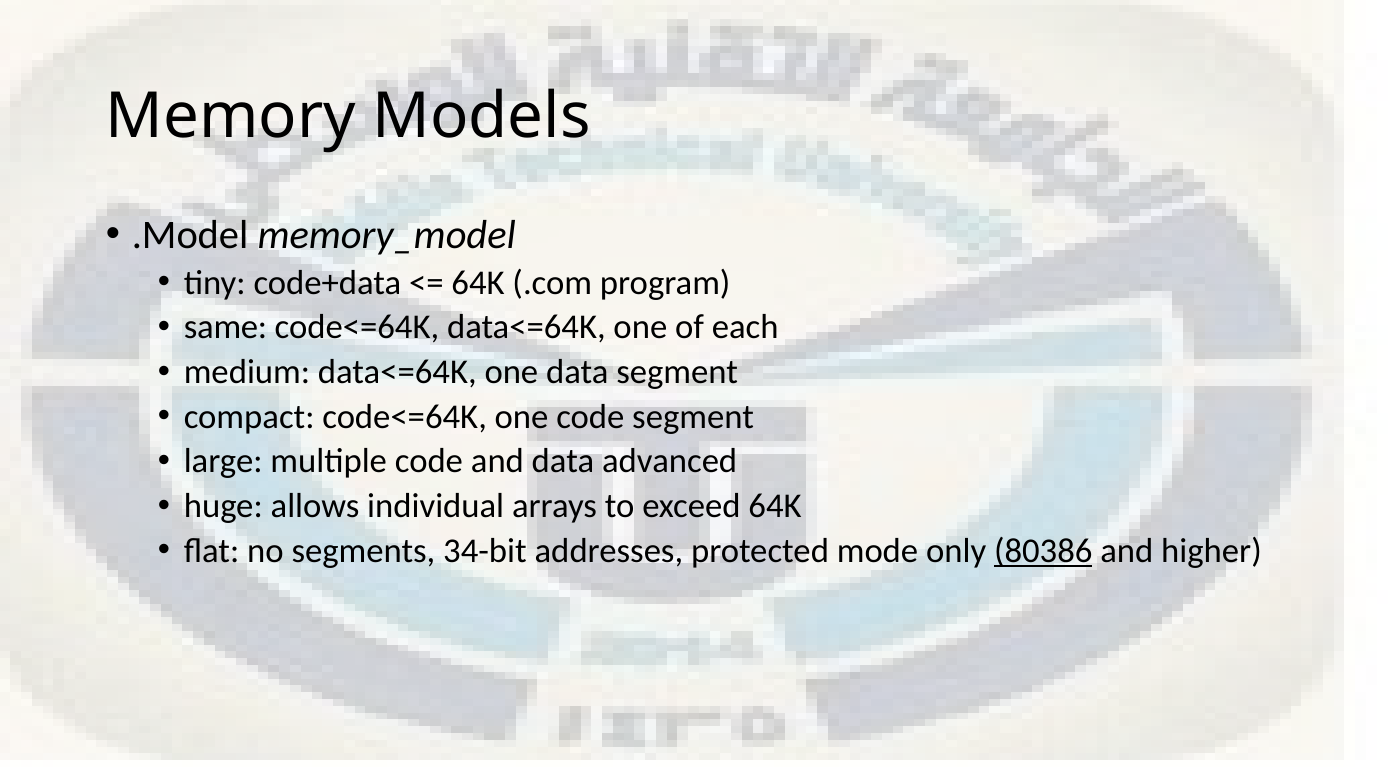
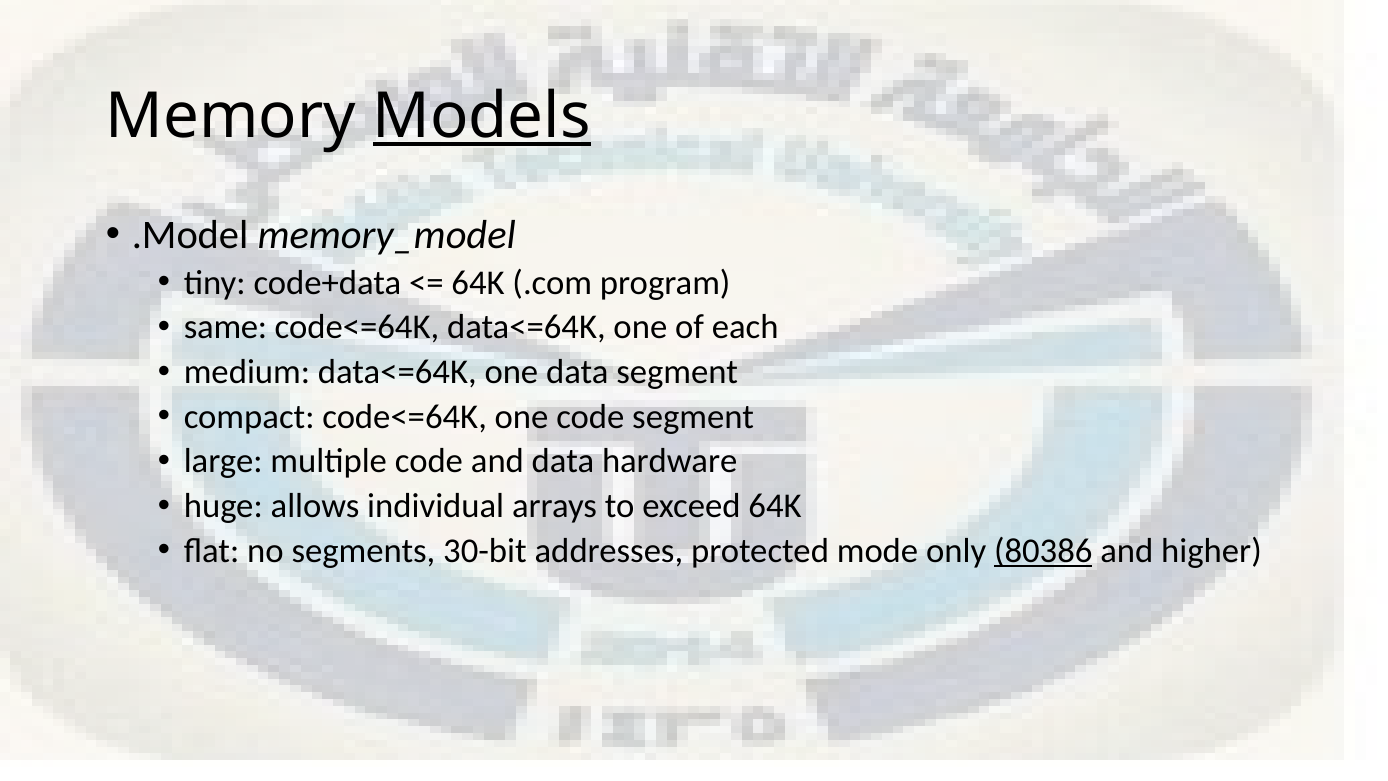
Models underline: none -> present
advanced: advanced -> hardware
34-bit: 34-bit -> 30-bit
